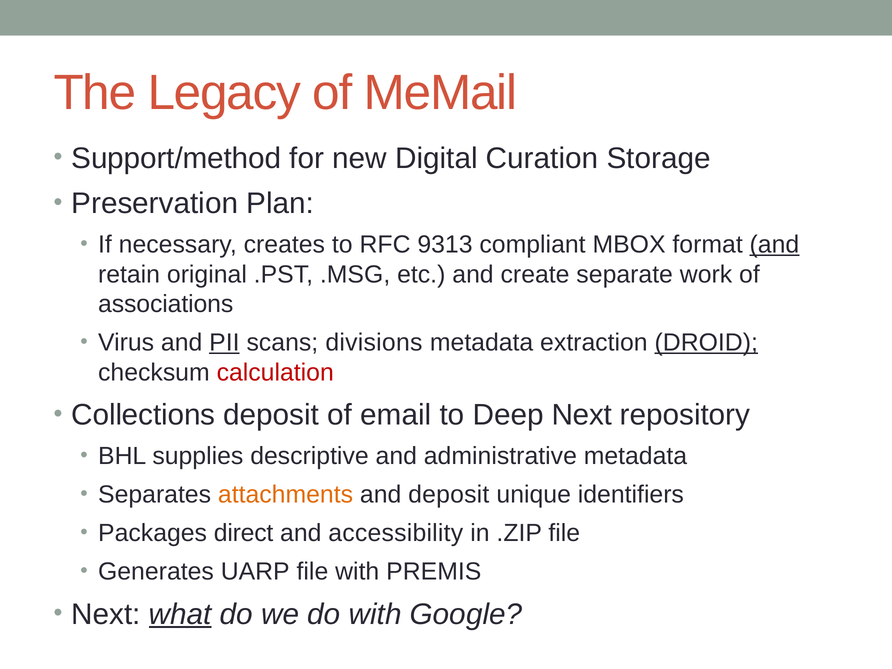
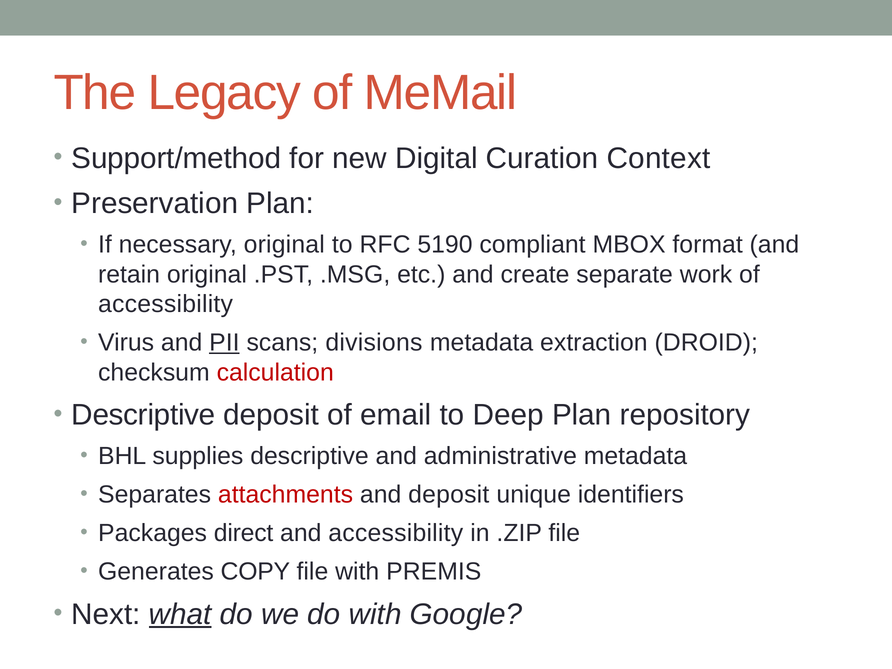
Storage: Storage -> Context
necessary creates: creates -> original
9313: 9313 -> 5190
and at (774, 245) underline: present -> none
associations at (166, 304): associations -> accessibility
DROID underline: present -> none
Collections at (143, 415): Collections -> Descriptive
Deep Next: Next -> Plan
attachments colour: orange -> red
UARP: UARP -> COPY
